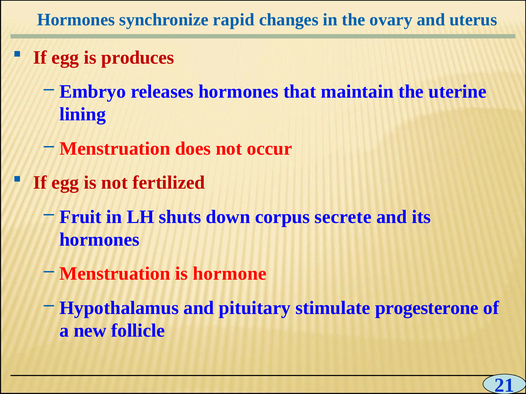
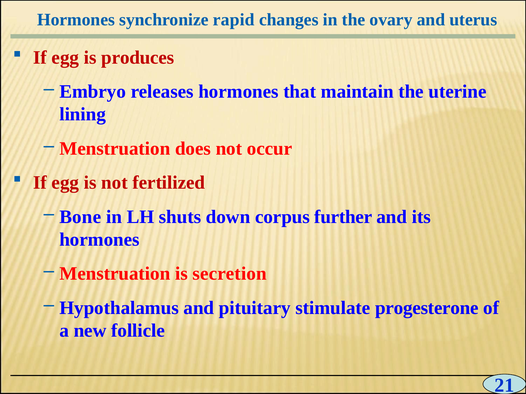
Fruit: Fruit -> Bone
secrete: secrete -> further
hormone: hormone -> secretion
